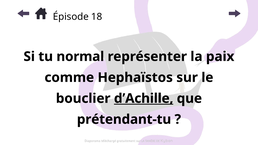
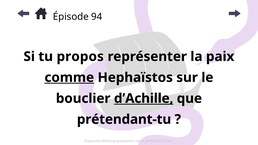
18: 18 -> 94
normal: normal -> propos
comme underline: none -> present
